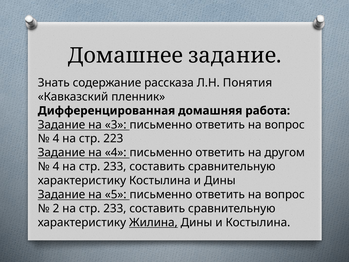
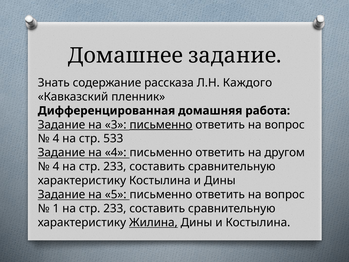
Понятия: Понятия -> Каждого
письменно at (161, 125) underline: none -> present
223: 223 -> 533
2: 2 -> 1
